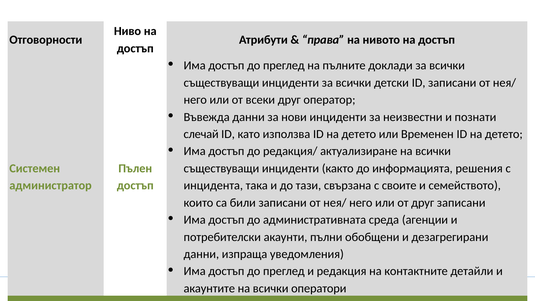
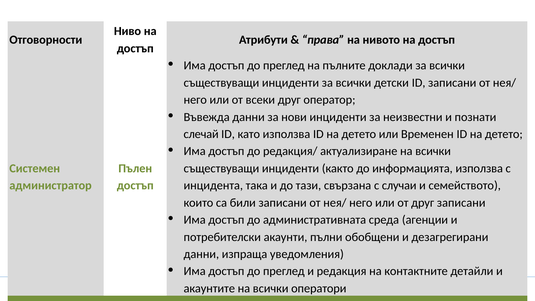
информацията решения: решения -> използва
своите: своите -> случаи
